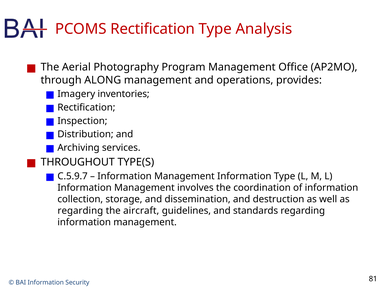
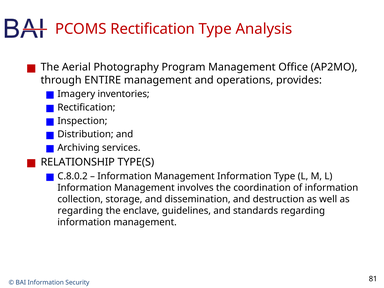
ALONG: ALONG -> ENTIRE
THROUGHOUT: THROUGHOUT -> RELATIONSHIP
C.5.9.7: C.5.9.7 -> C.8.0.2
aircraft: aircraft -> enclave
